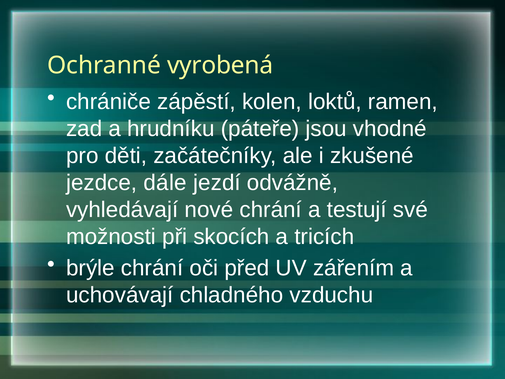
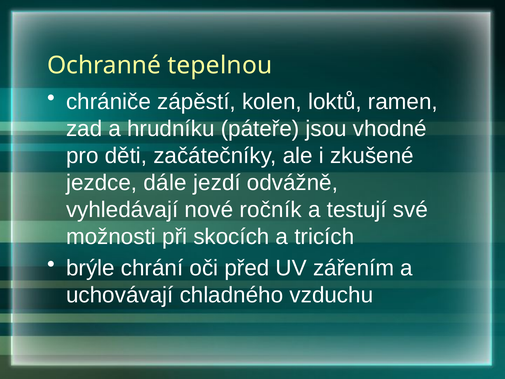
vyrobená: vyrobená -> tepelnou
nové chrání: chrání -> ročník
